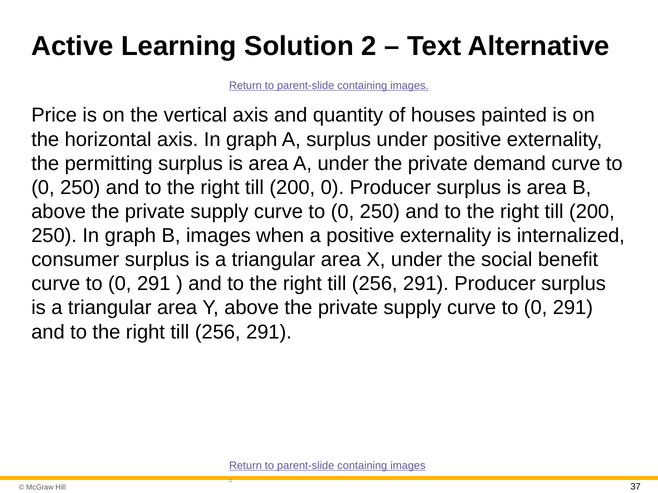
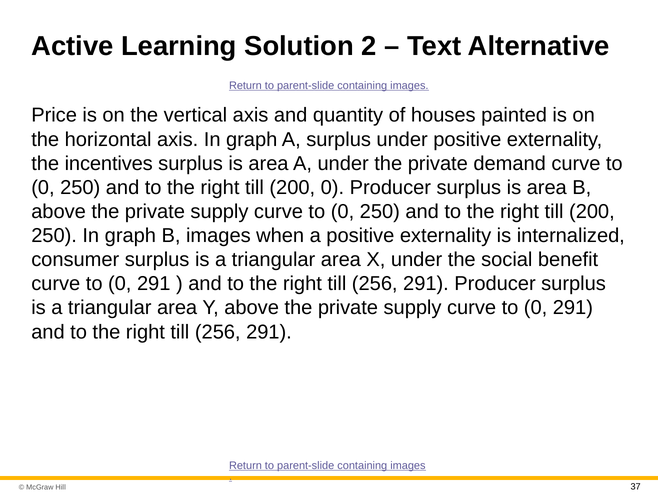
permitting: permitting -> incentives
